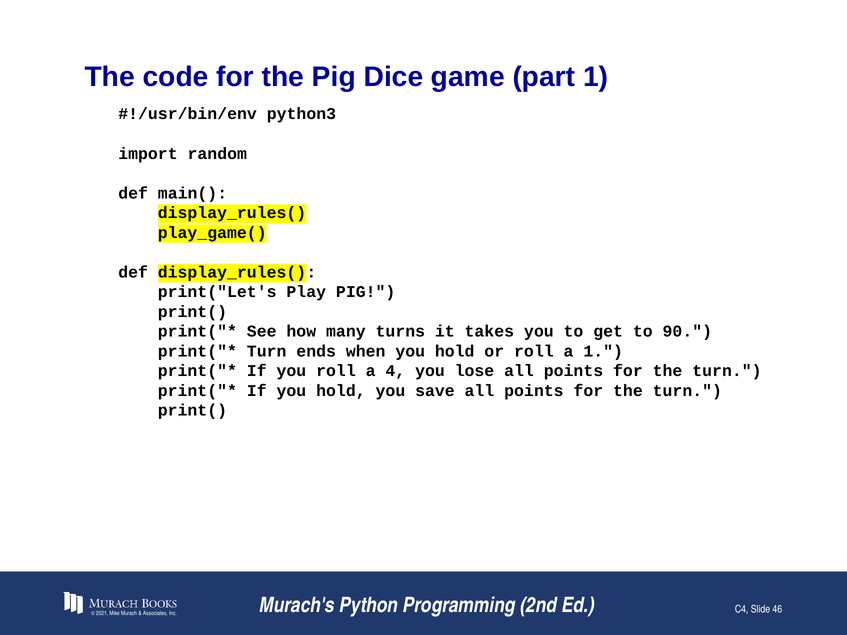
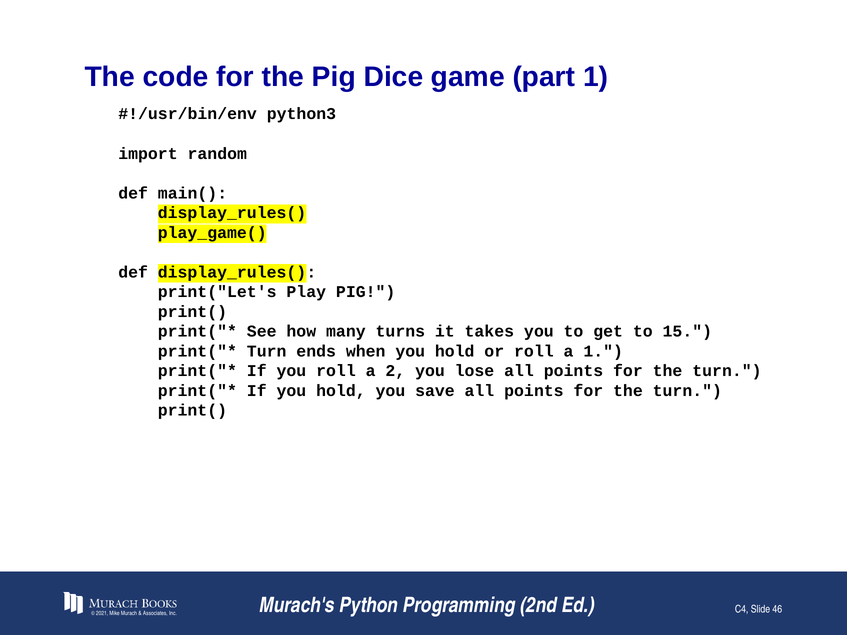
90: 90 -> 15
4: 4 -> 2
